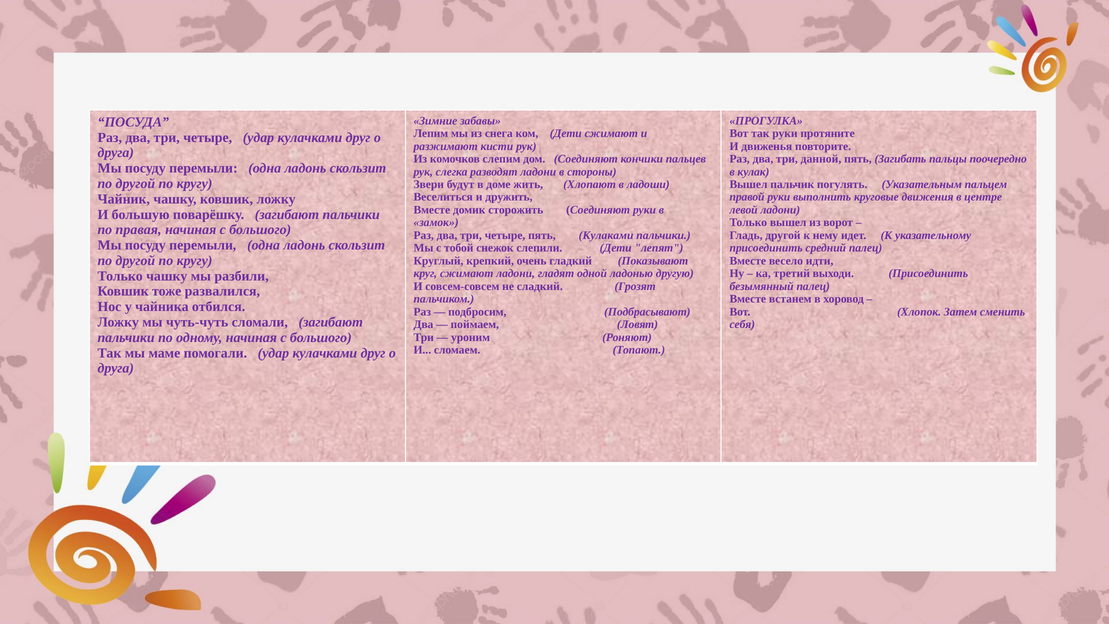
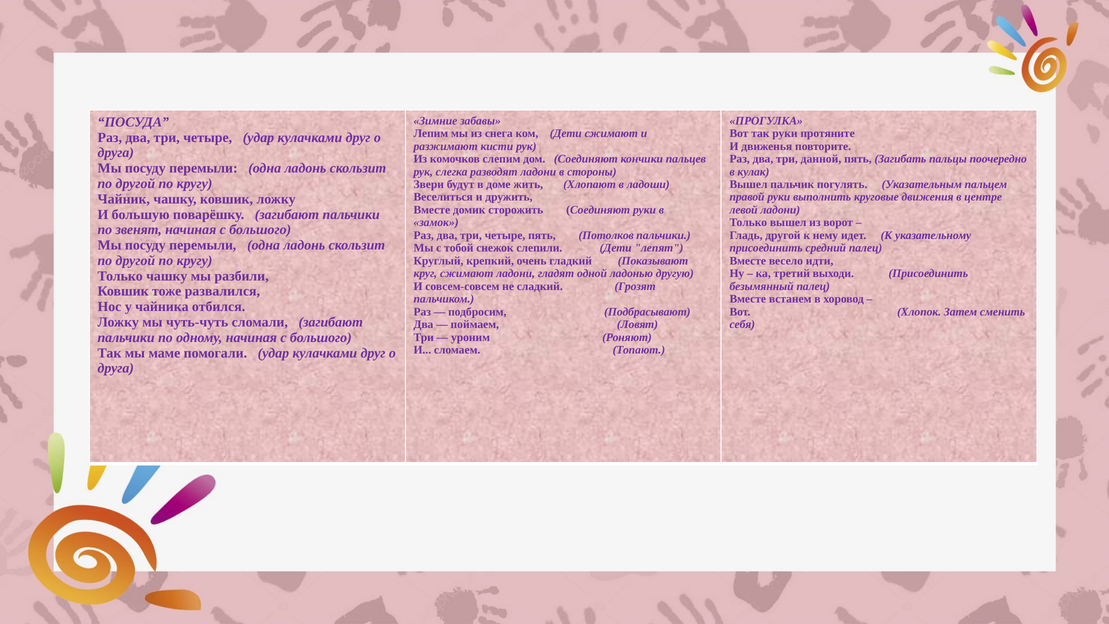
правая: правая -> звенят
Кулаками: Кулаками -> Потолков
